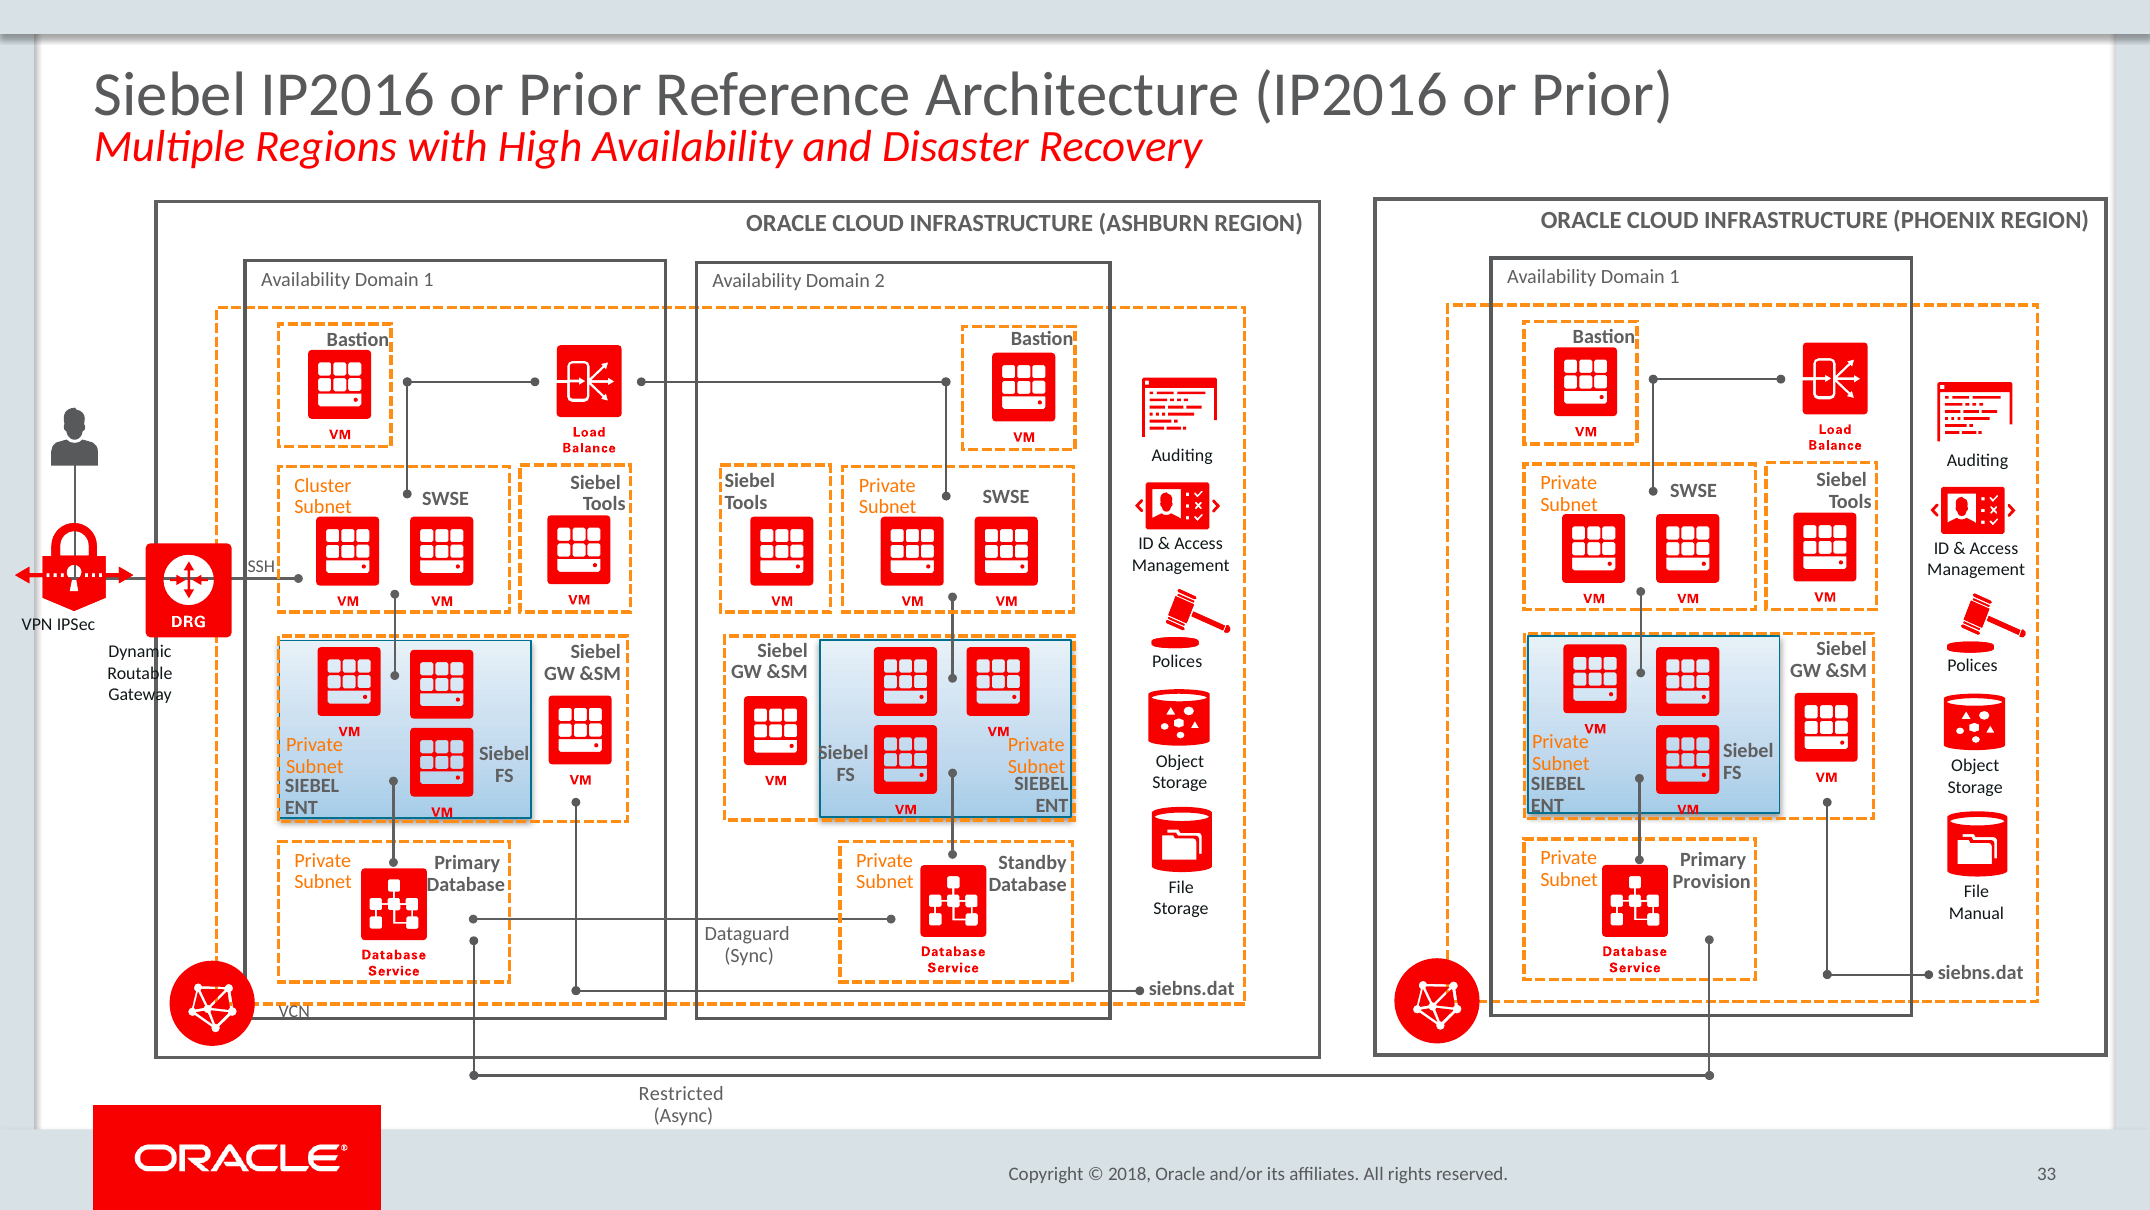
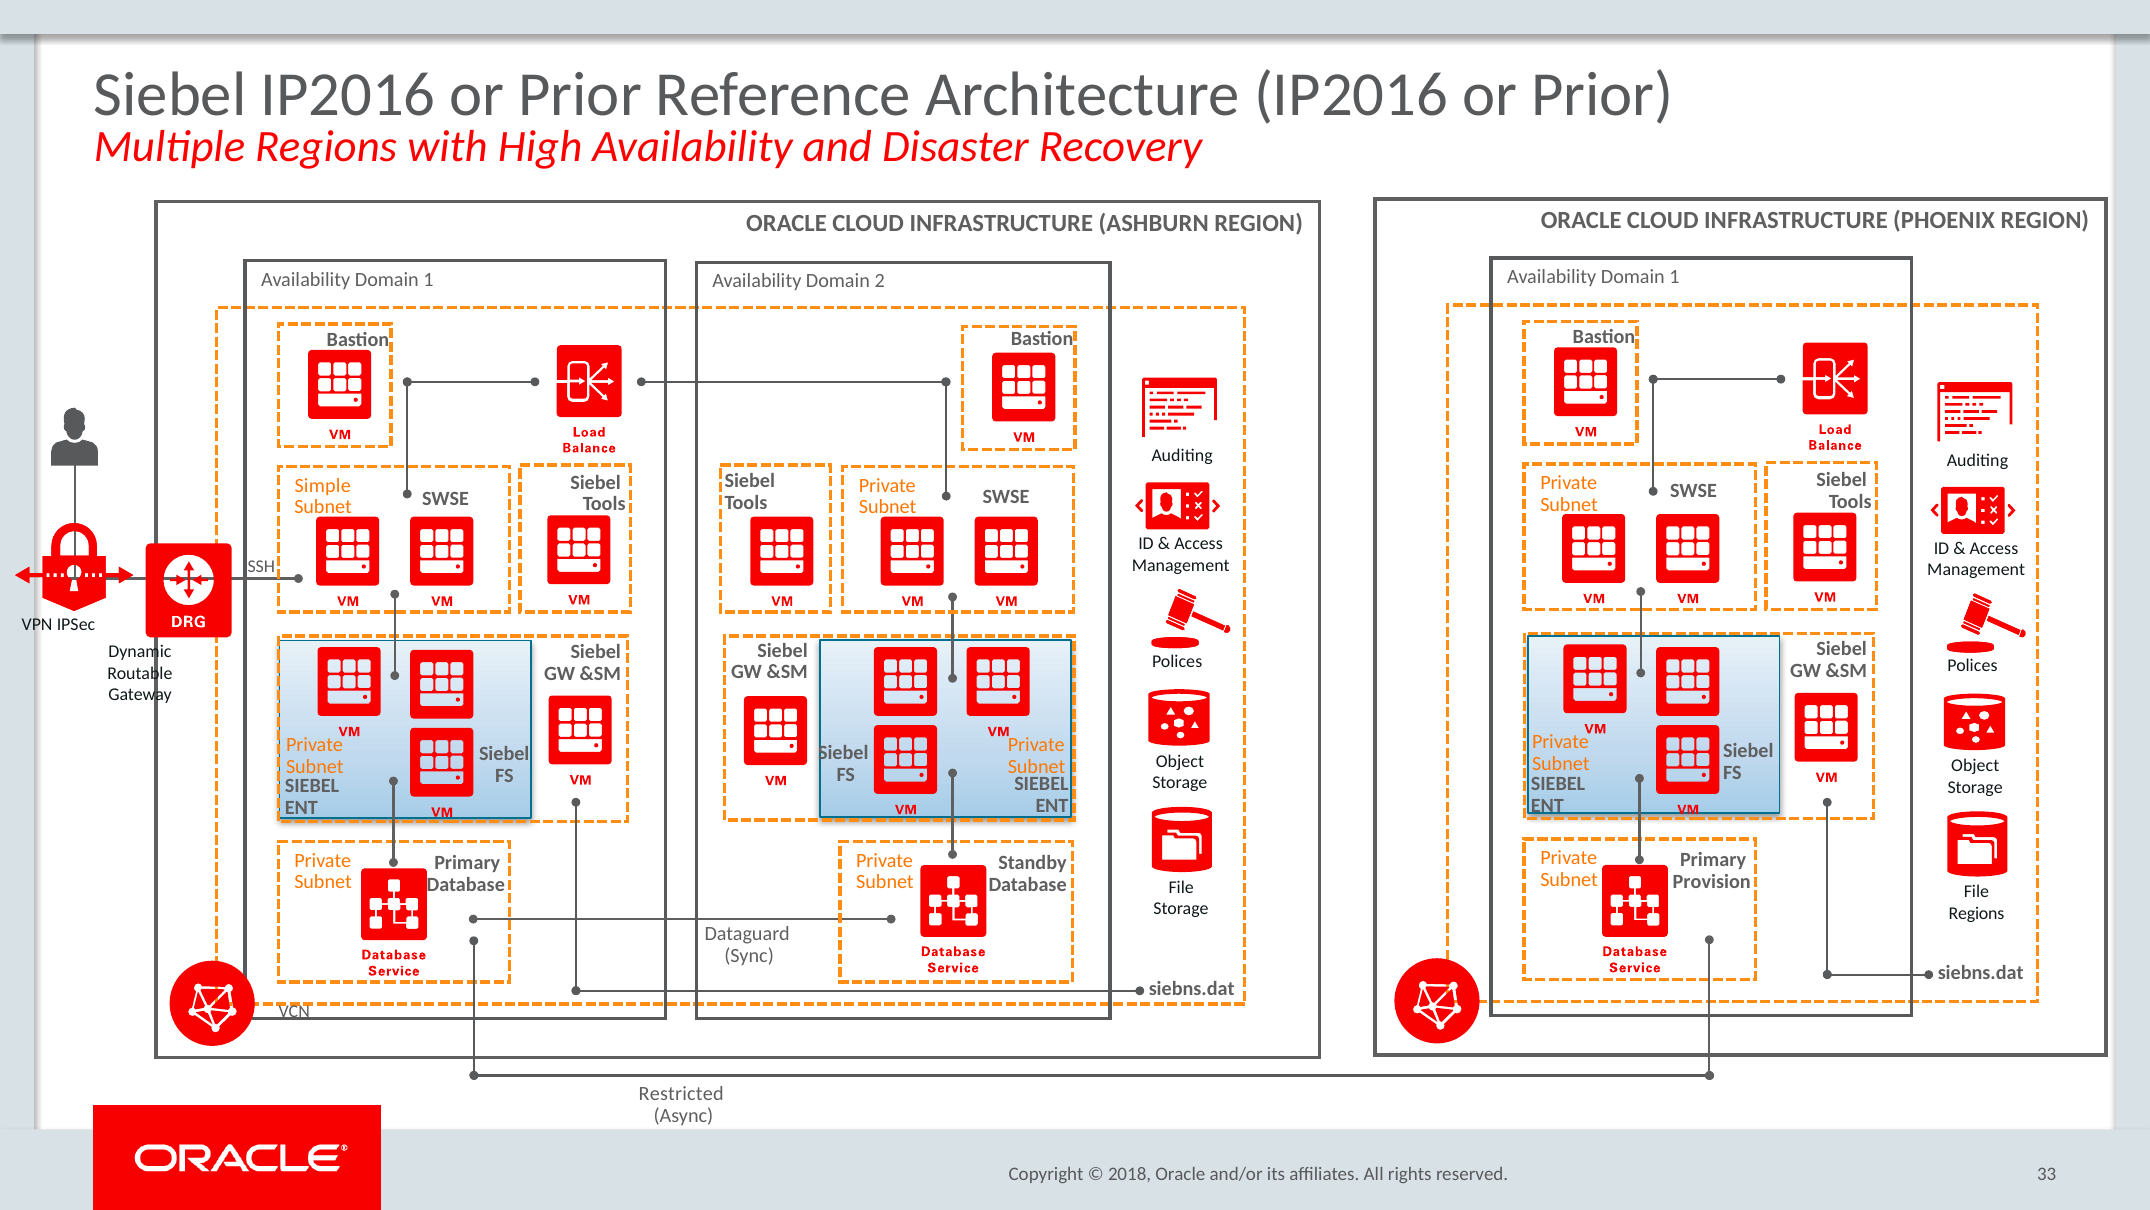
Cluster: Cluster -> Simple
Manual at (1976, 913): Manual -> Regions
